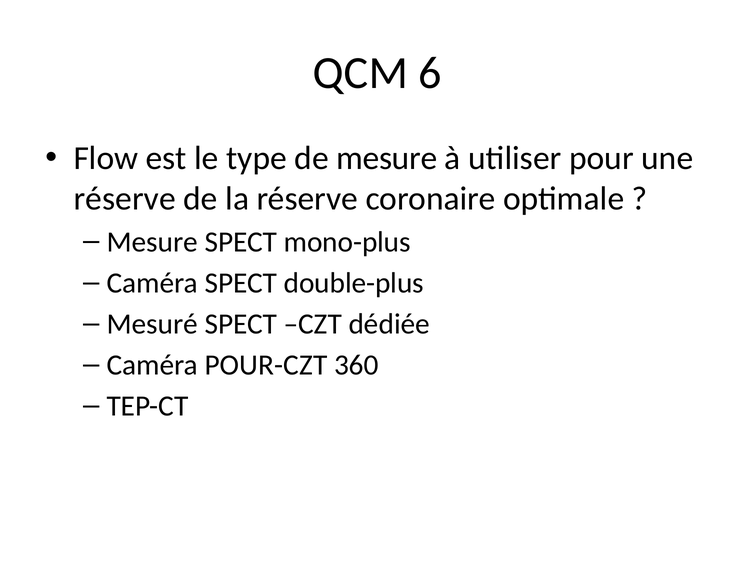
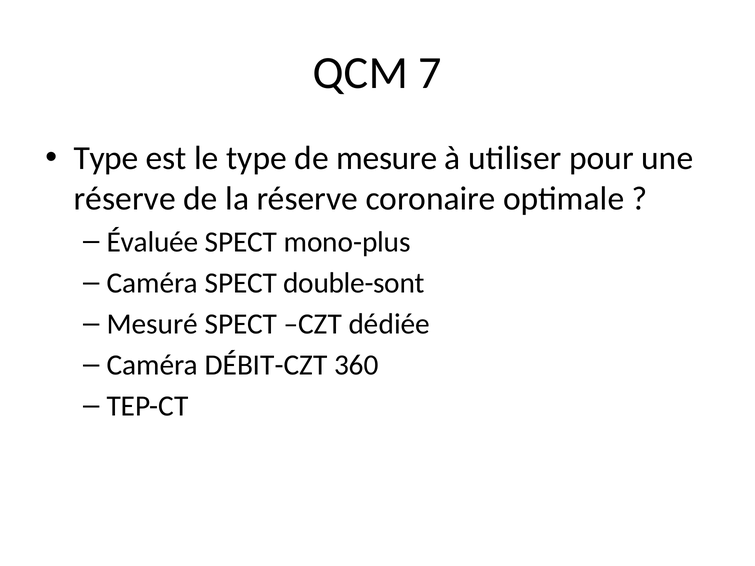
6: 6 -> 7
Flow at (106, 158): Flow -> Type
Mesure at (152, 242): Mesure -> Évaluée
double-plus: double-plus -> double-sont
POUR-CZT: POUR-CZT -> DÉBIT-CZT
